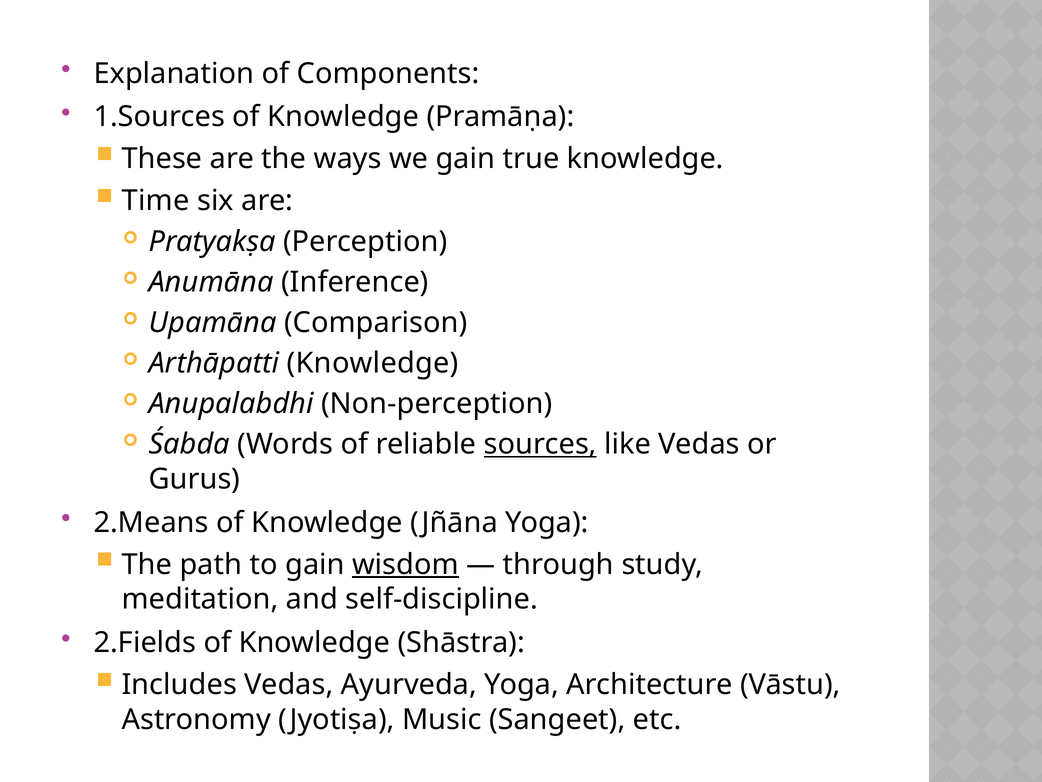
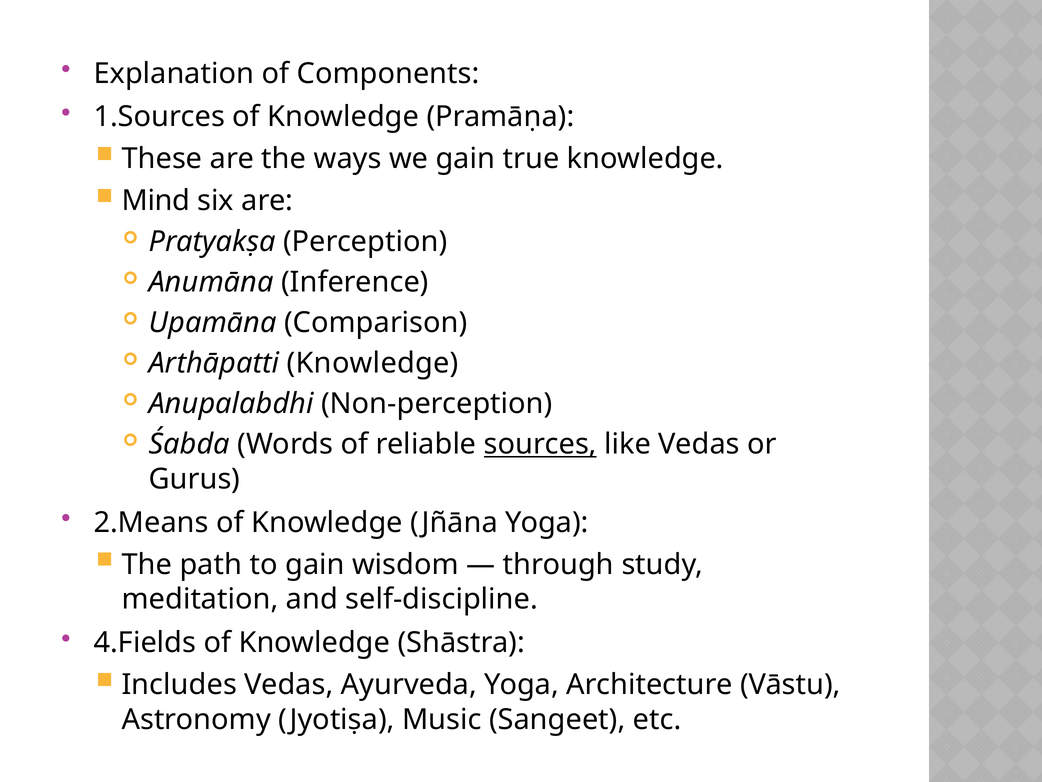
Time: Time -> Mind
wisdom underline: present -> none
2.Fields: 2.Fields -> 4.Fields
